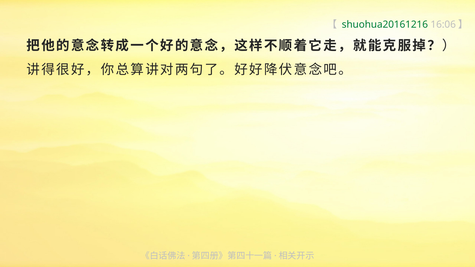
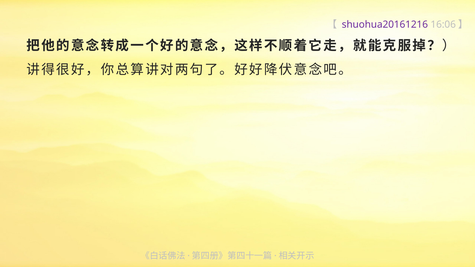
shuohua20161216 colour: green -> purple
